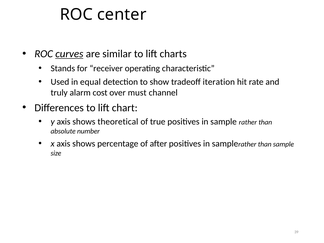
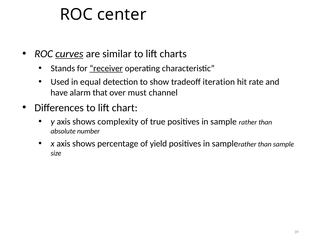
receiver underline: none -> present
truly: truly -> have
cost: cost -> that
theoretical: theoretical -> complexity
after: after -> yield
